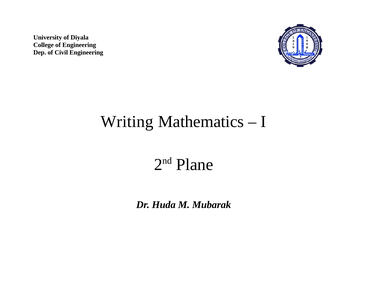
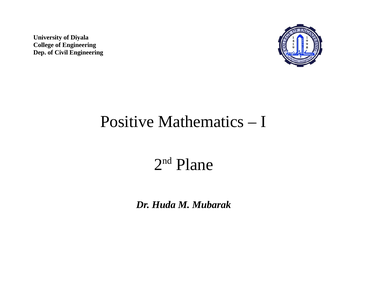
Writing: Writing -> Positive
